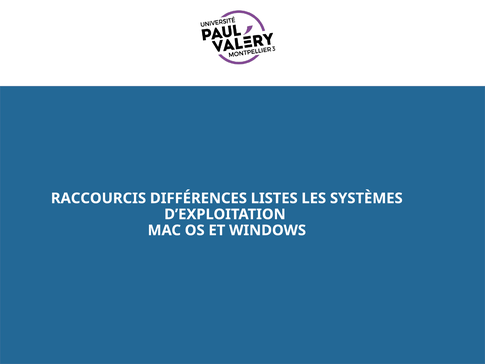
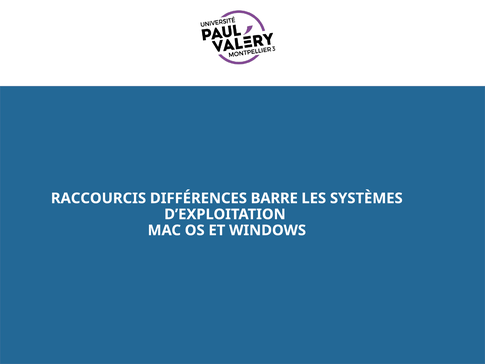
LISTES: LISTES -> BARRE
